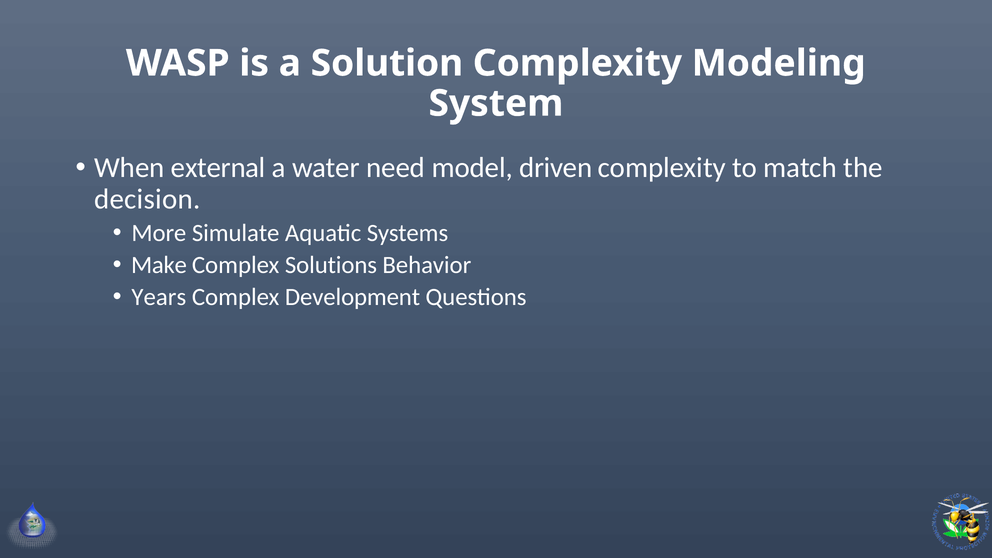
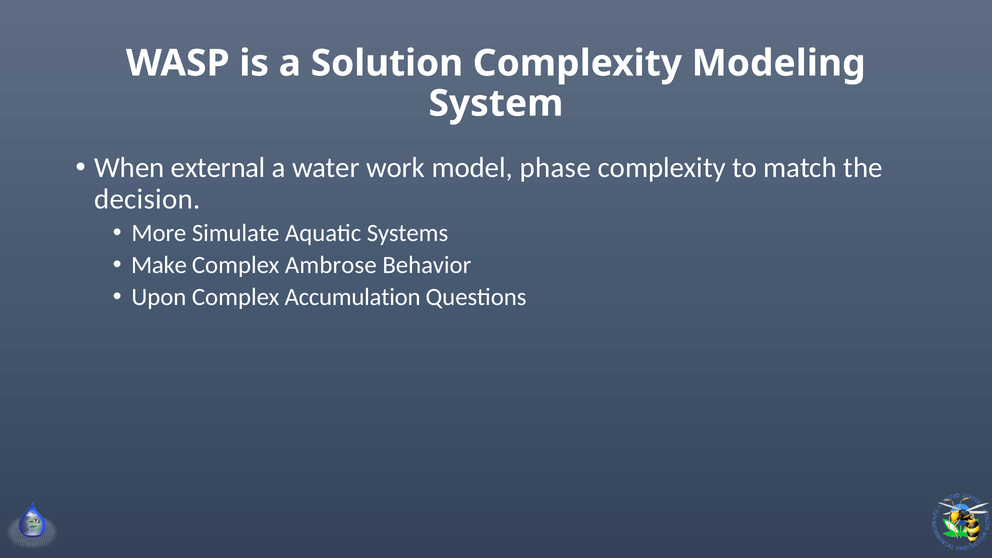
need: need -> work
driven: driven -> phase
Solutions: Solutions -> Ambrose
Years: Years -> Upon
Development: Development -> Accumulation
